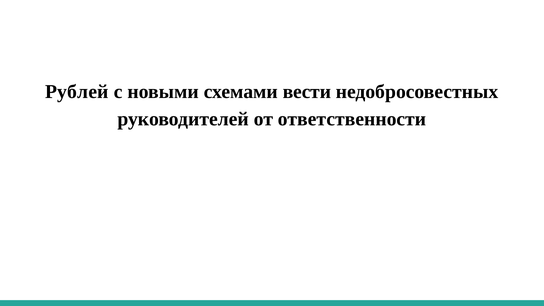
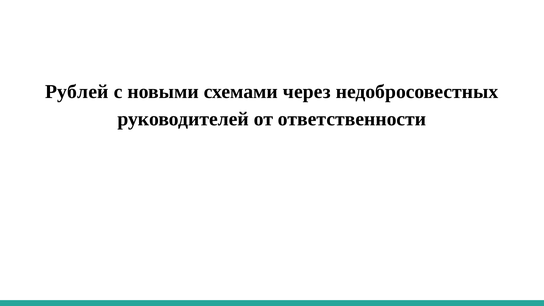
вести: вести -> через
